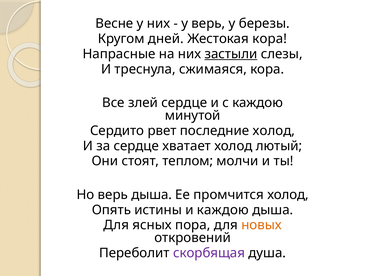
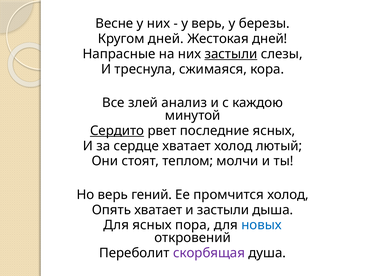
Жестокая кора: кора -> дней
злей сердце: сердце -> анализ
Сердито underline: none -> present
последние холод: холод -> ясных
верь дыша: дыша -> гений
Опять истины: истины -> хватает
и каждою: каждою -> застыли
новых colour: orange -> blue
